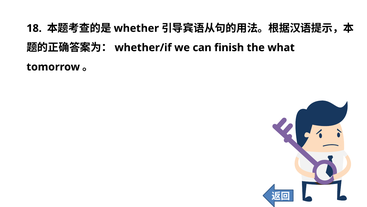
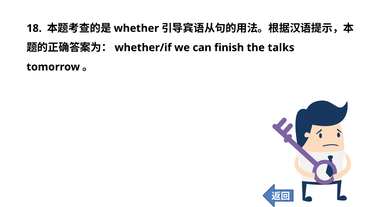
what: what -> talks
